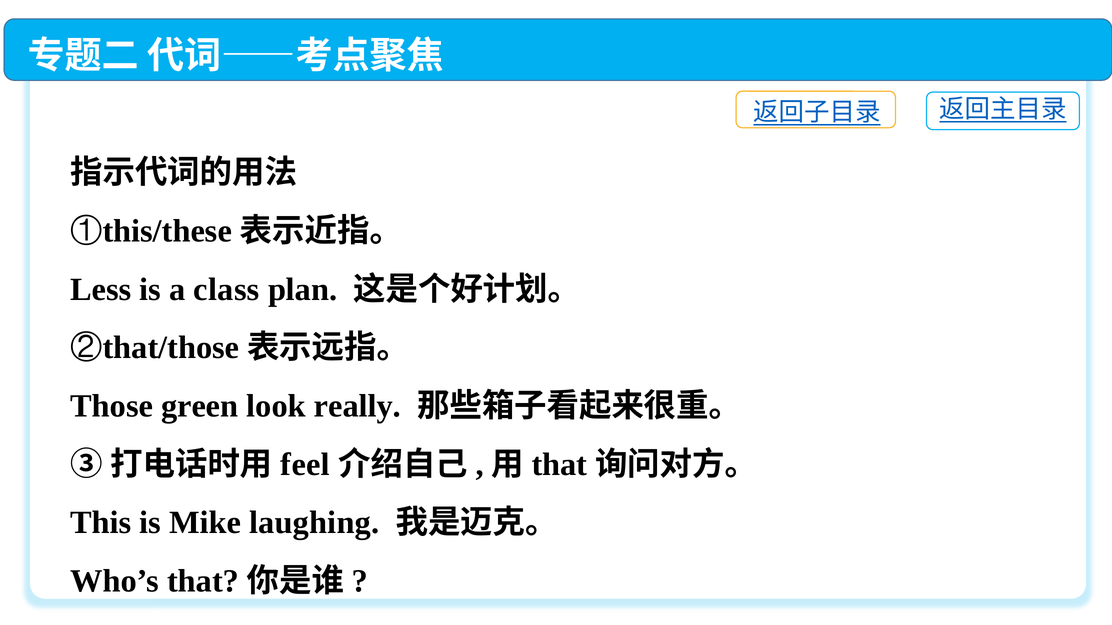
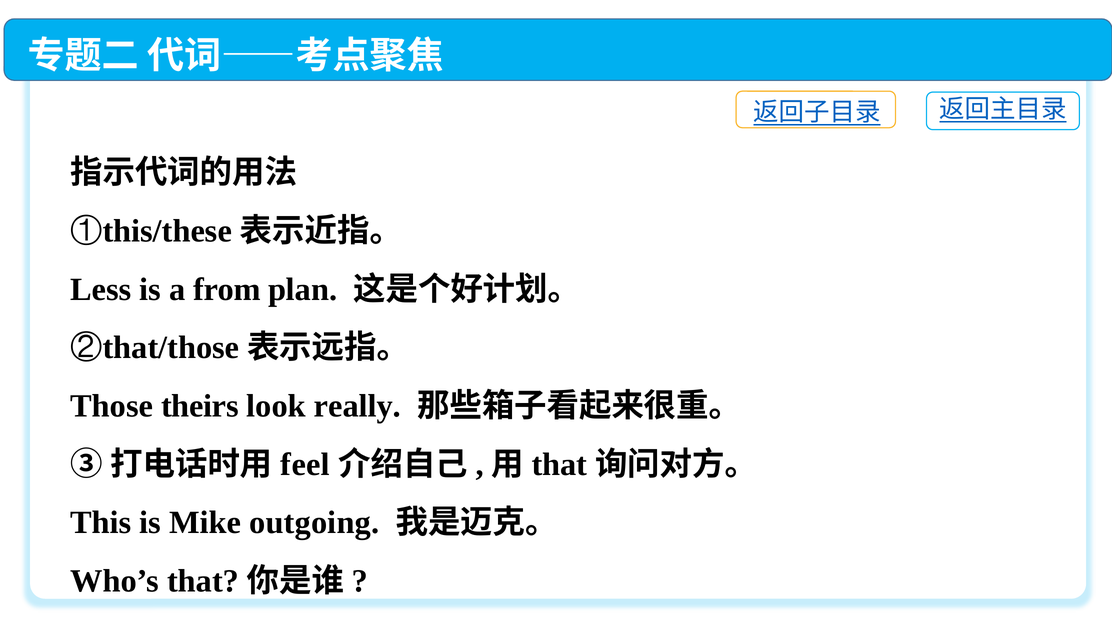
class: class -> from
green: green -> theirs
laughing: laughing -> outgoing
